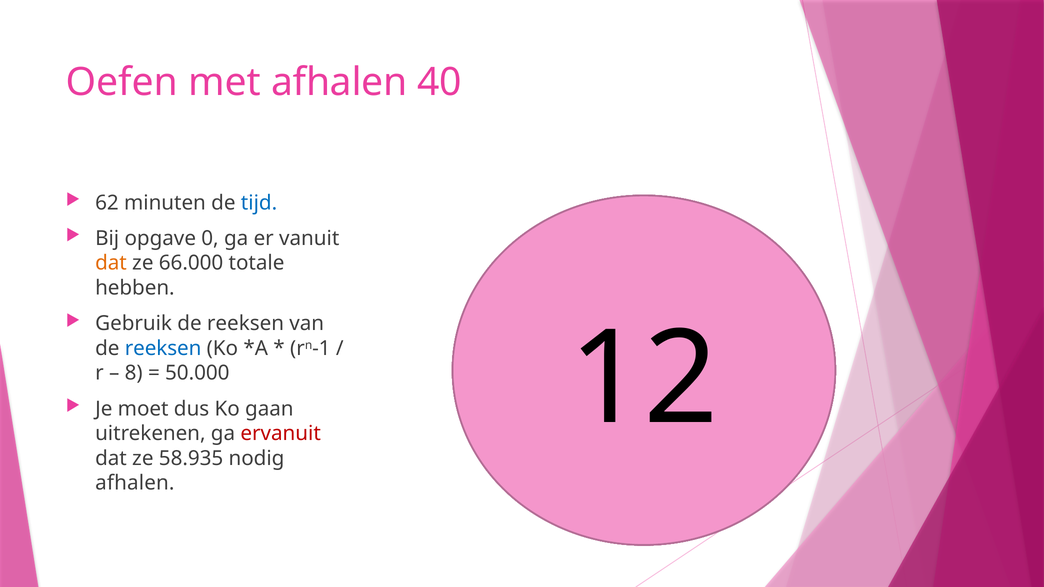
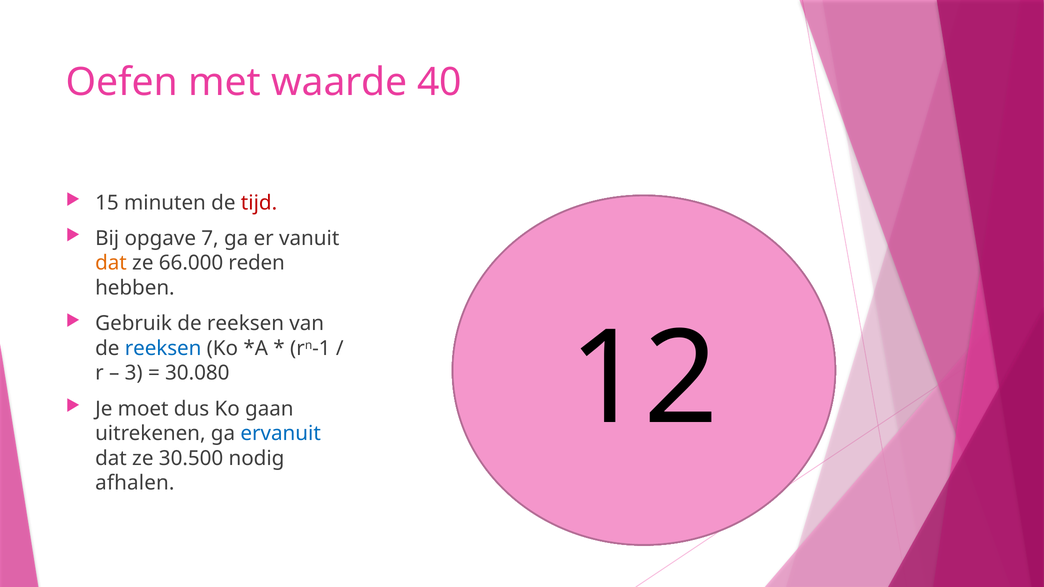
met afhalen: afhalen -> waarde
62: 62 -> 15
tijd colour: blue -> red
0: 0 -> 7
totale: totale -> reden
8: 8 -> 3
50.000: 50.000 -> 30.080
ervanuit colour: red -> blue
58.935: 58.935 -> 30.500
